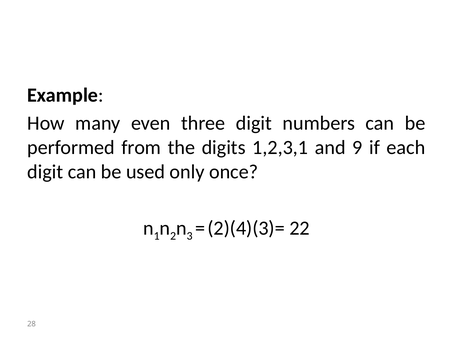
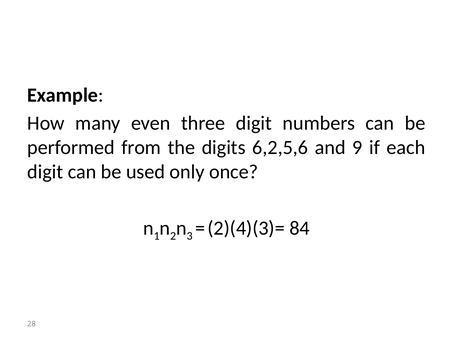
1,2,3,1: 1,2,3,1 -> 6,2,5,6
22: 22 -> 84
